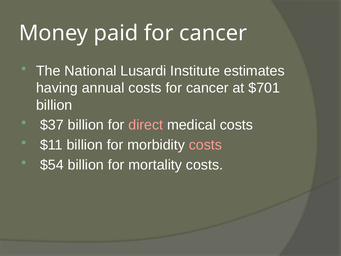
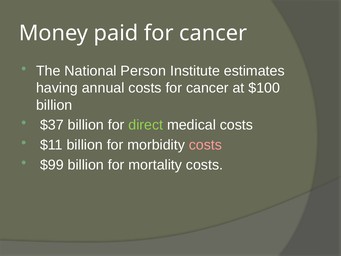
Lusardi: Lusardi -> Person
$701: $701 -> $100
direct colour: pink -> light green
$54: $54 -> $99
